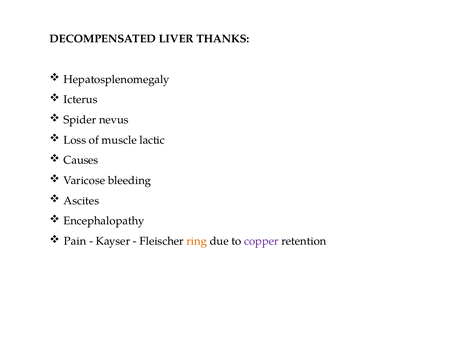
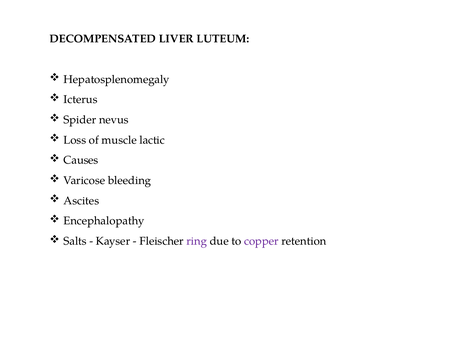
THANKS: THANKS -> LUTEUM
Pain: Pain -> Salts
ring colour: orange -> purple
